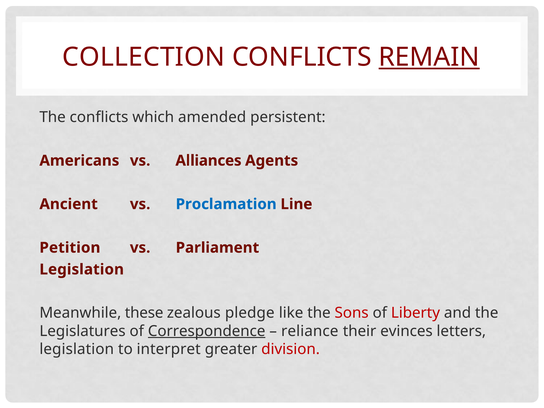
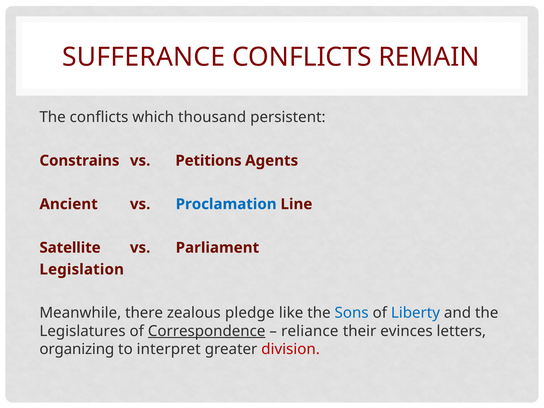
COLLECTION: COLLECTION -> SUFFERANCE
REMAIN underline: present -> none
amended: amended -> thousand
Americans: Americans -> Constrains
Alliances: Alliances -> Petitions
Petition: Petition -> Satellite
these: these -> there
Sons colour: red -> blue
Liberty colour: red -> blue
legislation at (77, 349): legislation -> organizing
